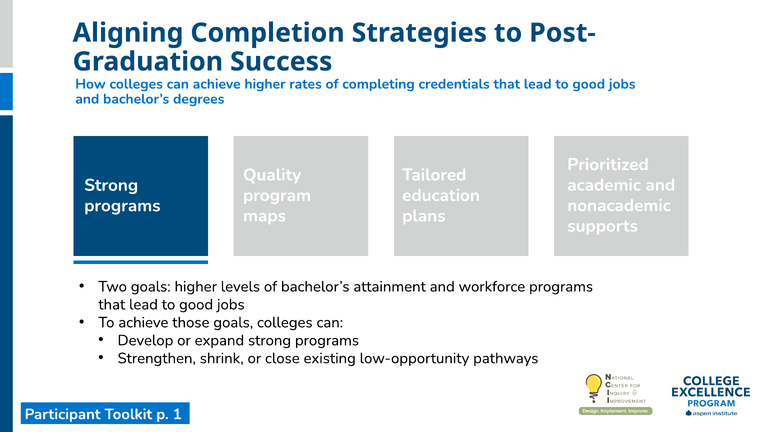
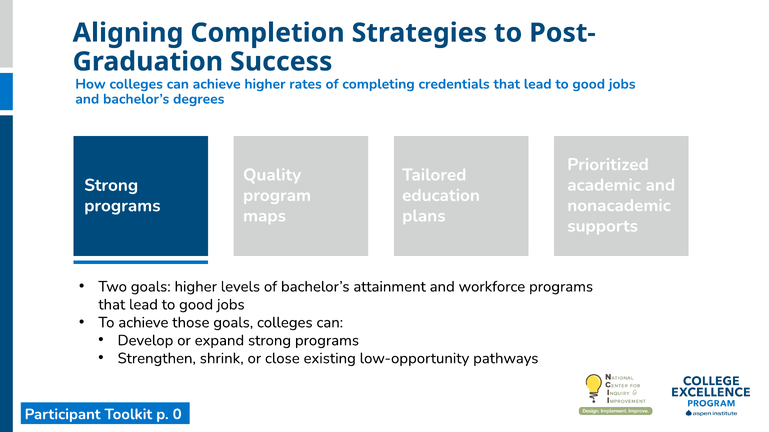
1: 1 -> 0
